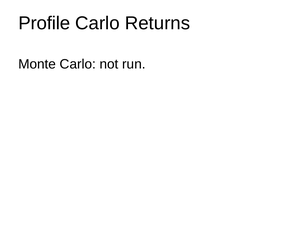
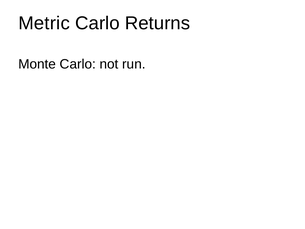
Profile: Profile -> Metric
